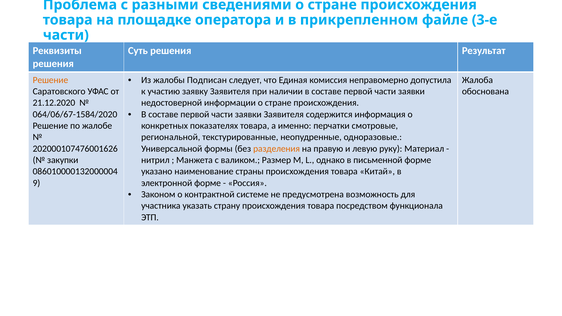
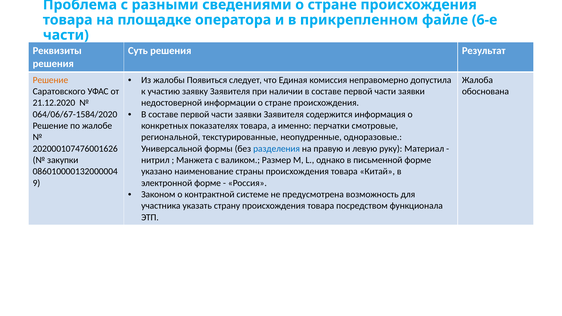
3-е: 3-е -> 6-е
Подписан: Подписан -> Появиться
разделения colour: orange -> blue
